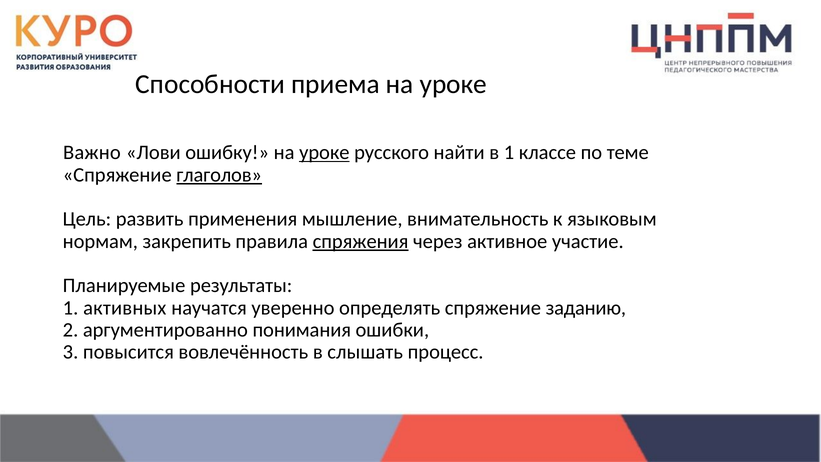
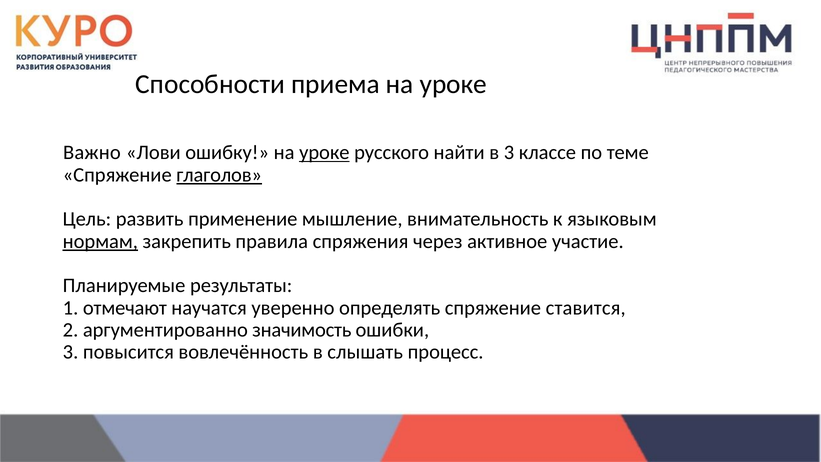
в 1: 1 -> 3
применения: применения -> применение
нормам underline: none -> present
спряжения underline: present -> none
активных: активных -> отмечают
заданию: заданию -> ставится
понимания: понимания -> значимость
